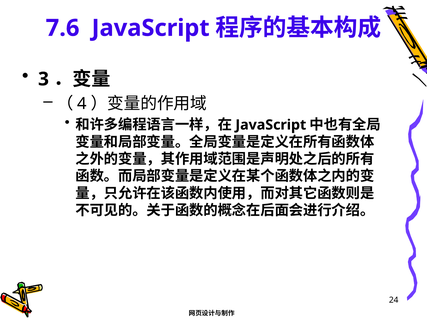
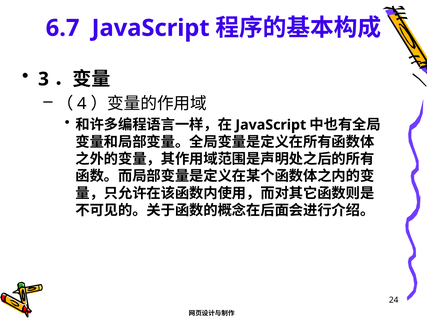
7.6: 7.6 -> 6.7
